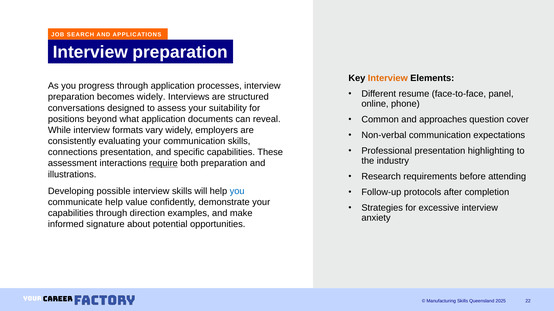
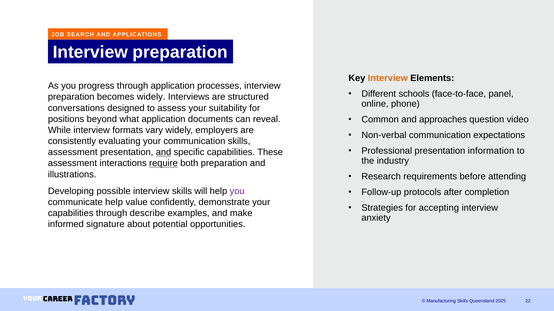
resume: resume -> schools
cover: cover -> video
highlighting: highlighting -> information
connections at (73, 153): connections -> assessment
and at (164, 153) underline: none -> present
you at (237, 192) colour: blue -> purple
excessive: excessive -> accepting
direction: direction -> describe
